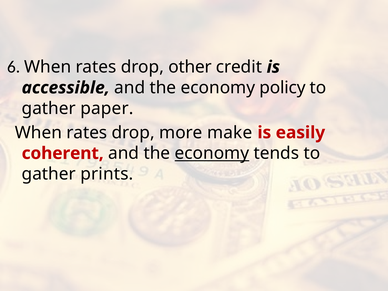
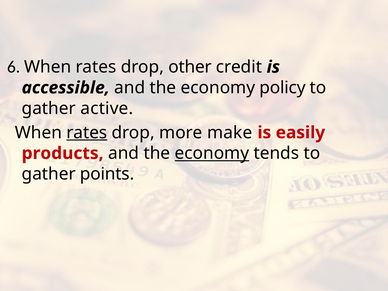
paper: paper -> active
rates at (87, 133) underline: none -> present
coherent: coherent -> products
prints: prints -> points
